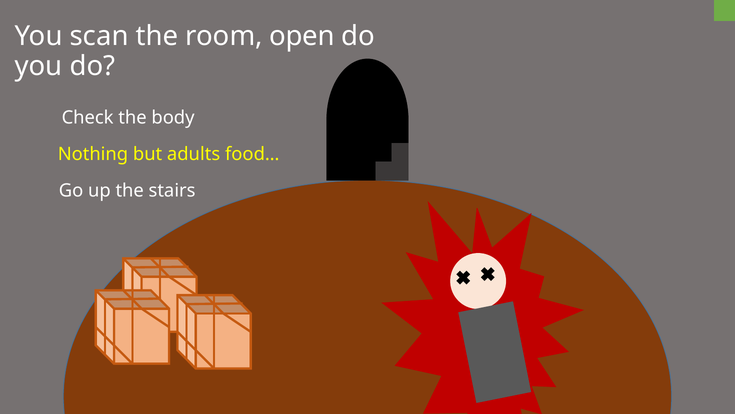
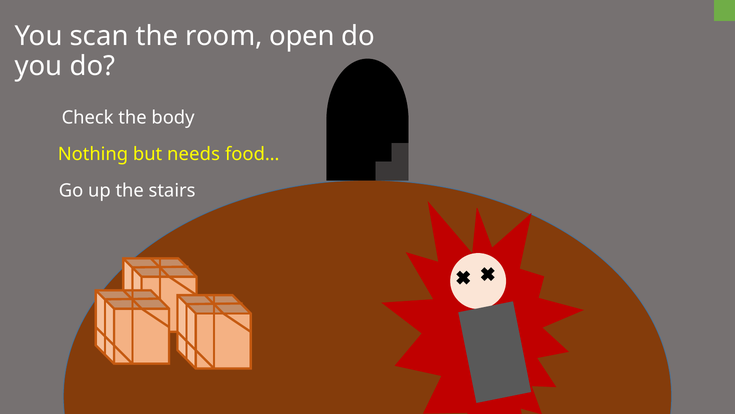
adults: adults -> needs
